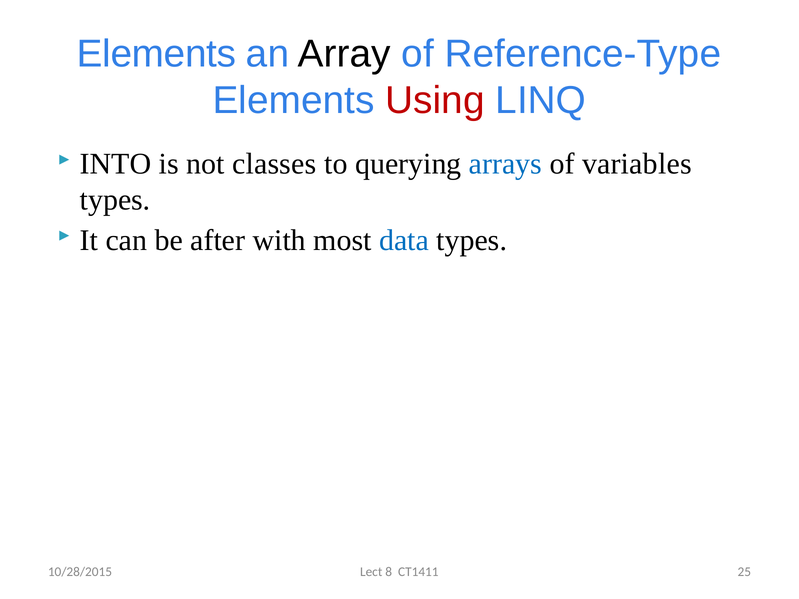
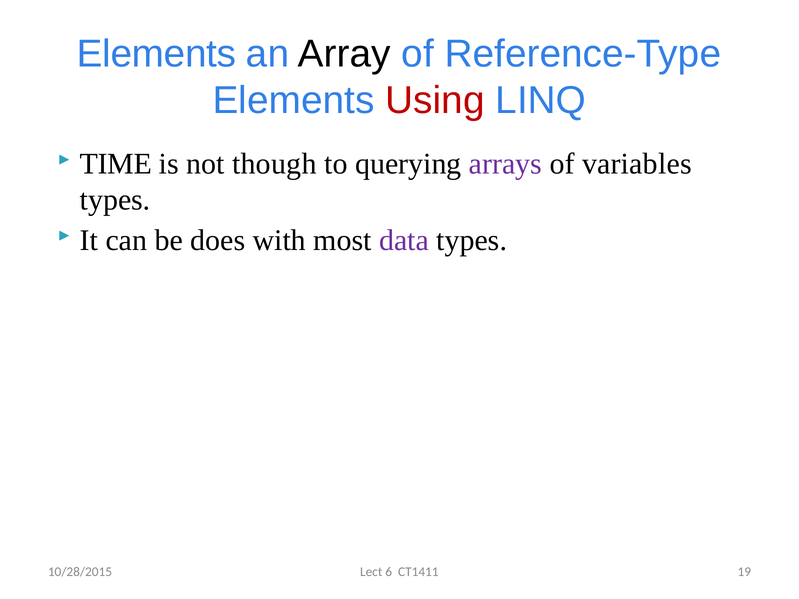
INTO: INTO -> TIME
classes: classes -> though
arrays colour: blue -> purple
after: after -> does
data colour: blue -> purple
8: 8 -> 6
25: 25 -> 19
